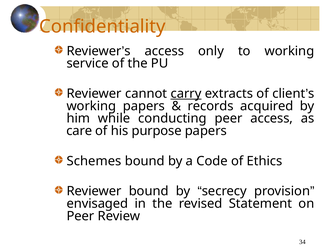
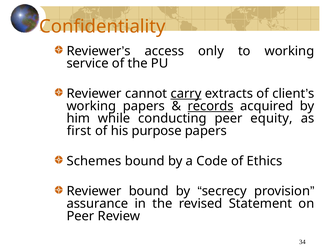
records underline: none -> present
peer access: access -> equity
care: care -> first
envisaged: envisaged -> assurance
